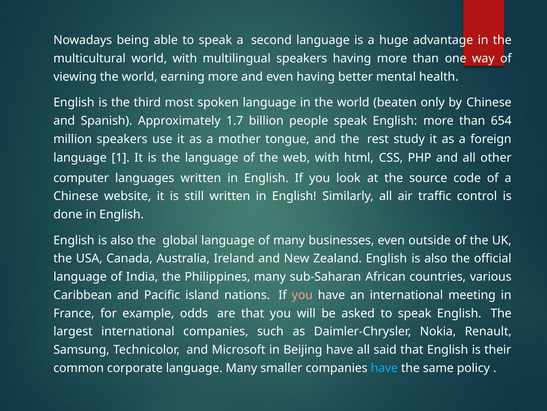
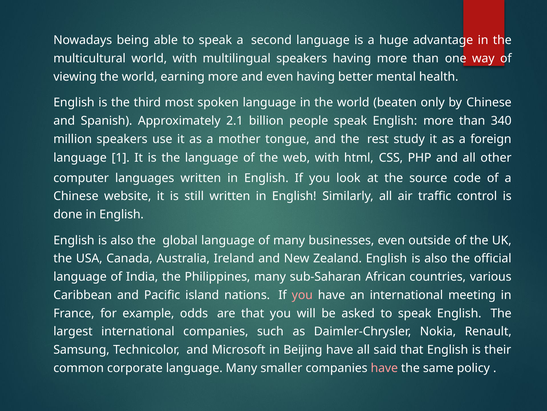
1.7: 1.7 -> 2.1
654: 654 -> 340
have at (384, 367) colour: light blue -> pink
